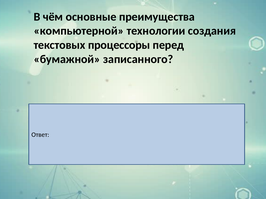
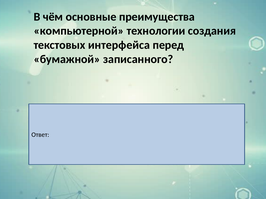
процессоры: процессоры -> интерфейса
